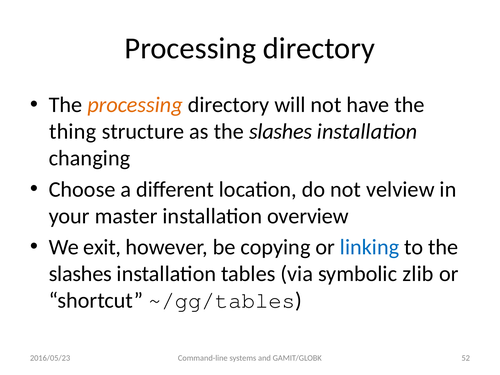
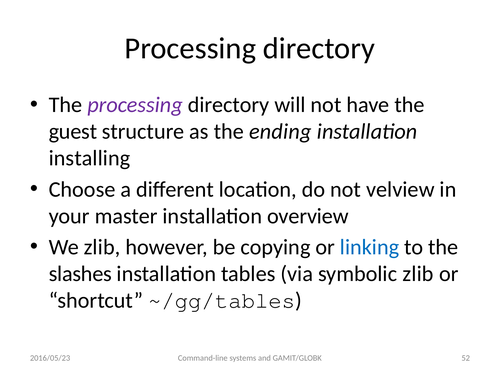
processing at (135, 105) colour: orange -> purple
thing: thing -> guest
as the slashes: slashes -> ending
changing: changing -> installing
We exit: exit -> zlib
